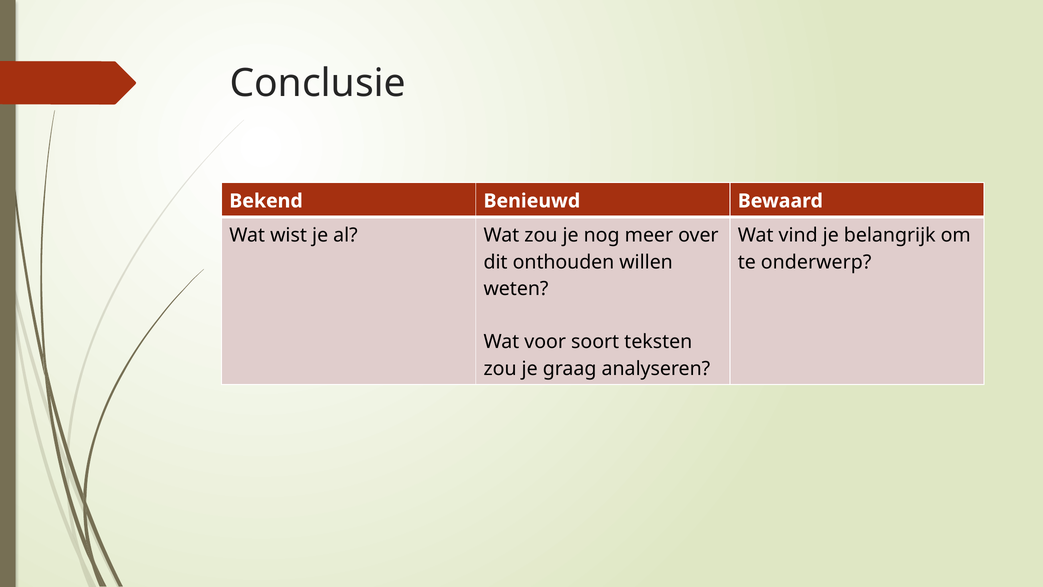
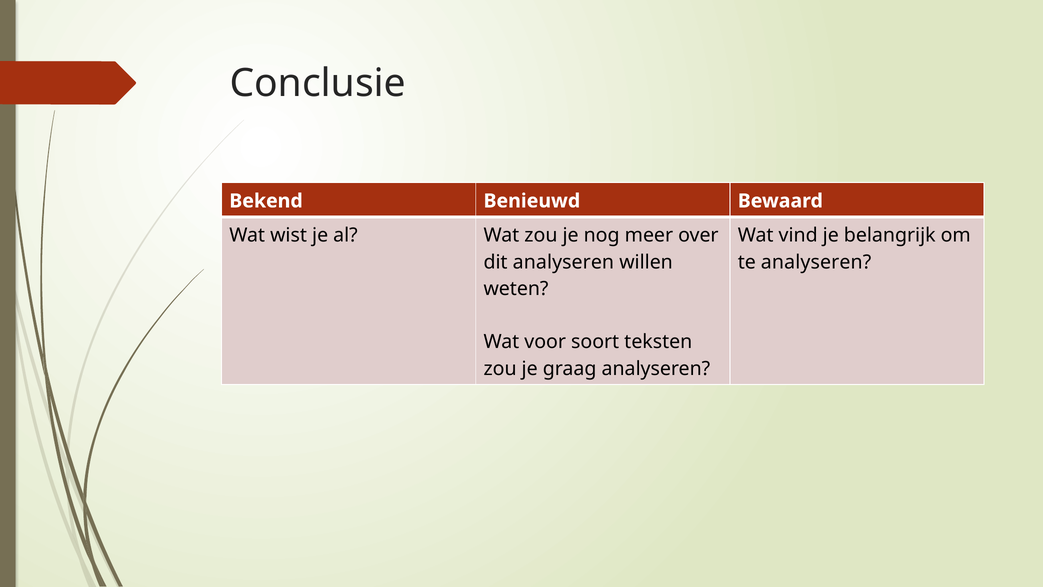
dit onthouden: onthouden -> analyseren
te onderwerp: onderwerp -> analyseren
